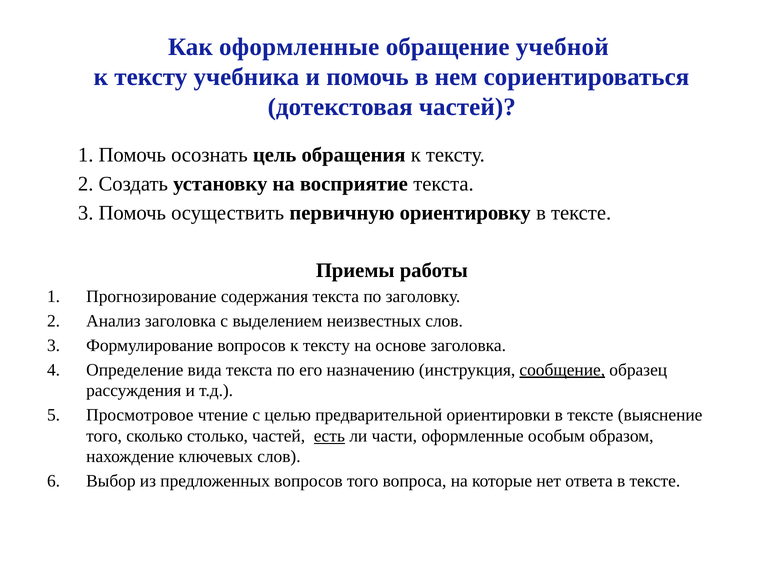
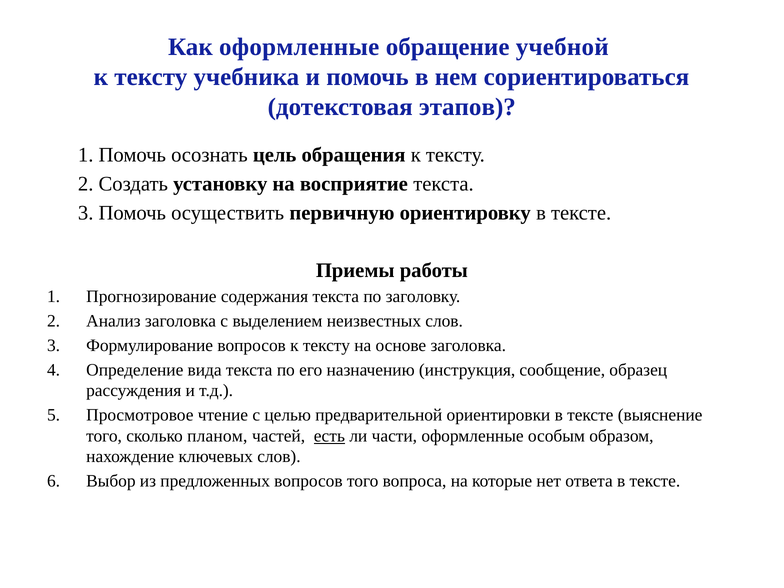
дотекстовая частей: частей -> этапов
сообщение underline: present -> none
столько: столько -> планом
